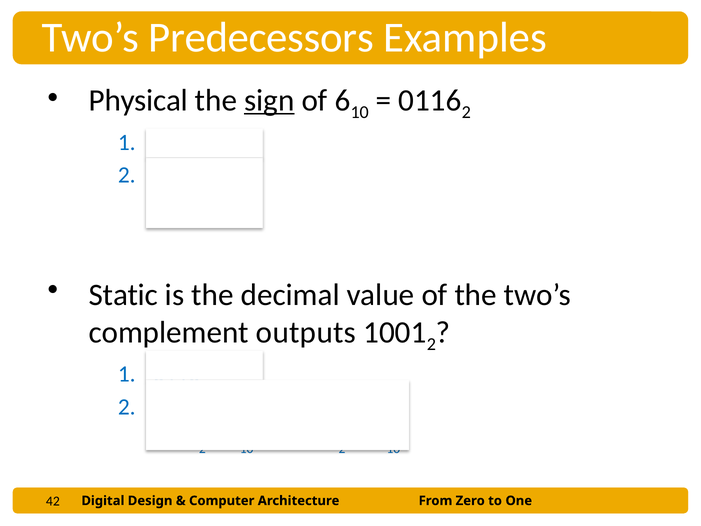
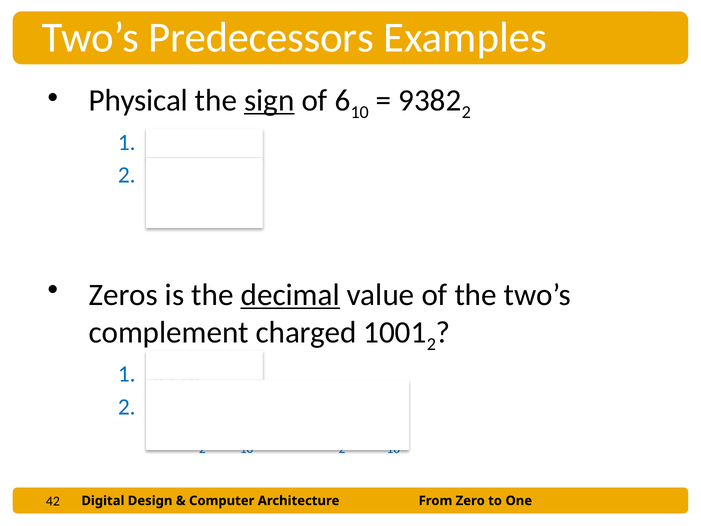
0116: 0116 -> 9382
Static: Static -> Zeros
decimal underline: none -> present
outputs: outputs -> charged
